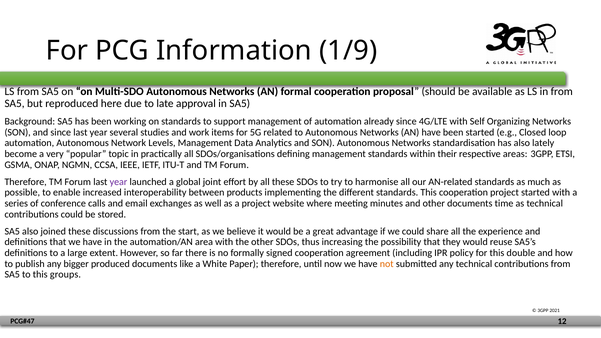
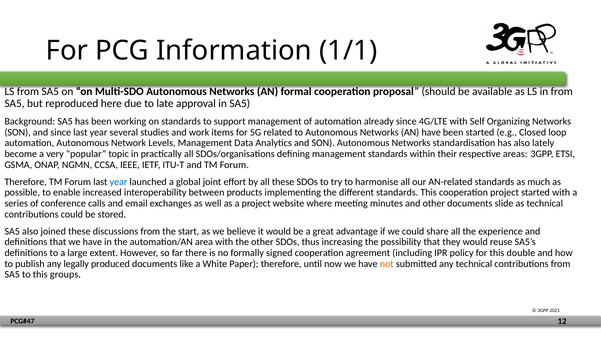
1/9: 1/9 -> 1/1
year at (119, 182) colour: purple -> blue
time: time -> slide
bigger: bigger -> legally
